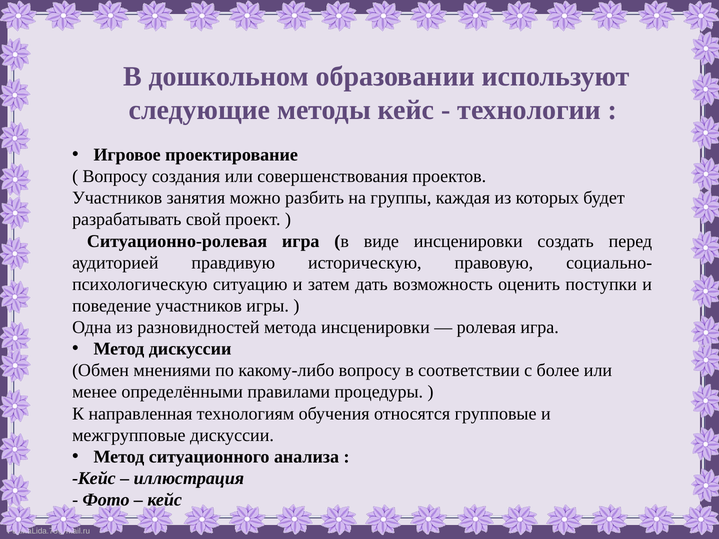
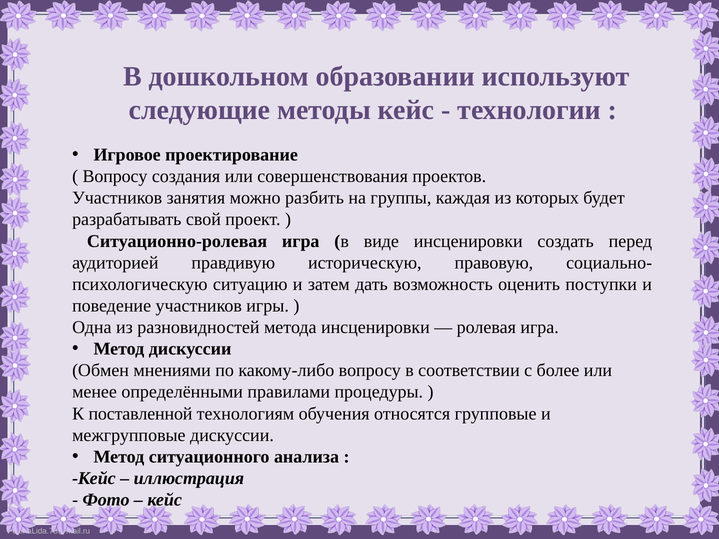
направленная: направленная -> поставленной
